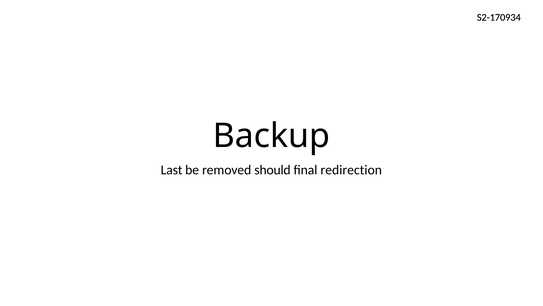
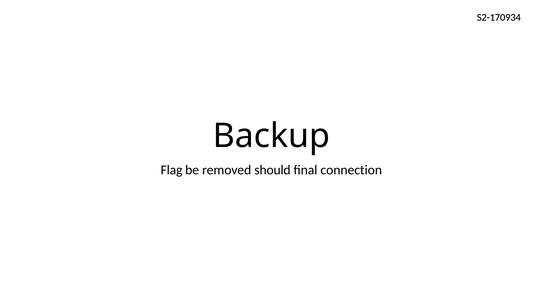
Last: Last -> Flag
redirection: redirection -> connection
